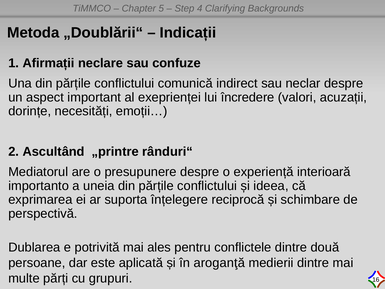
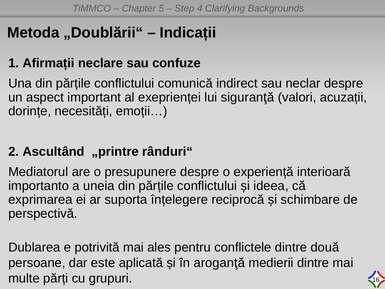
încredere: încredere -> siguranţă
